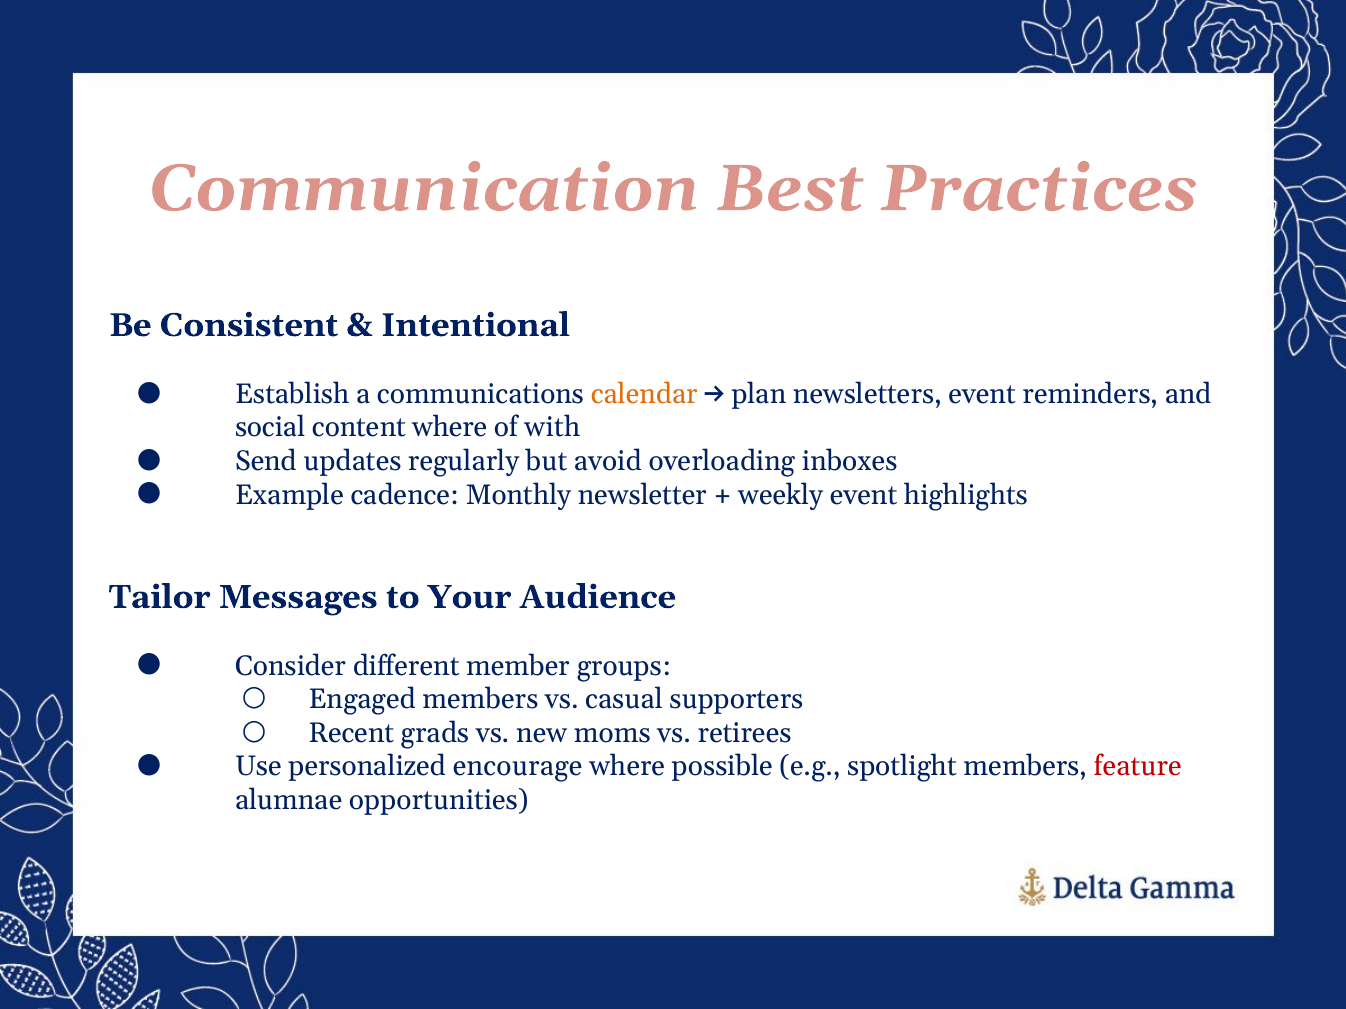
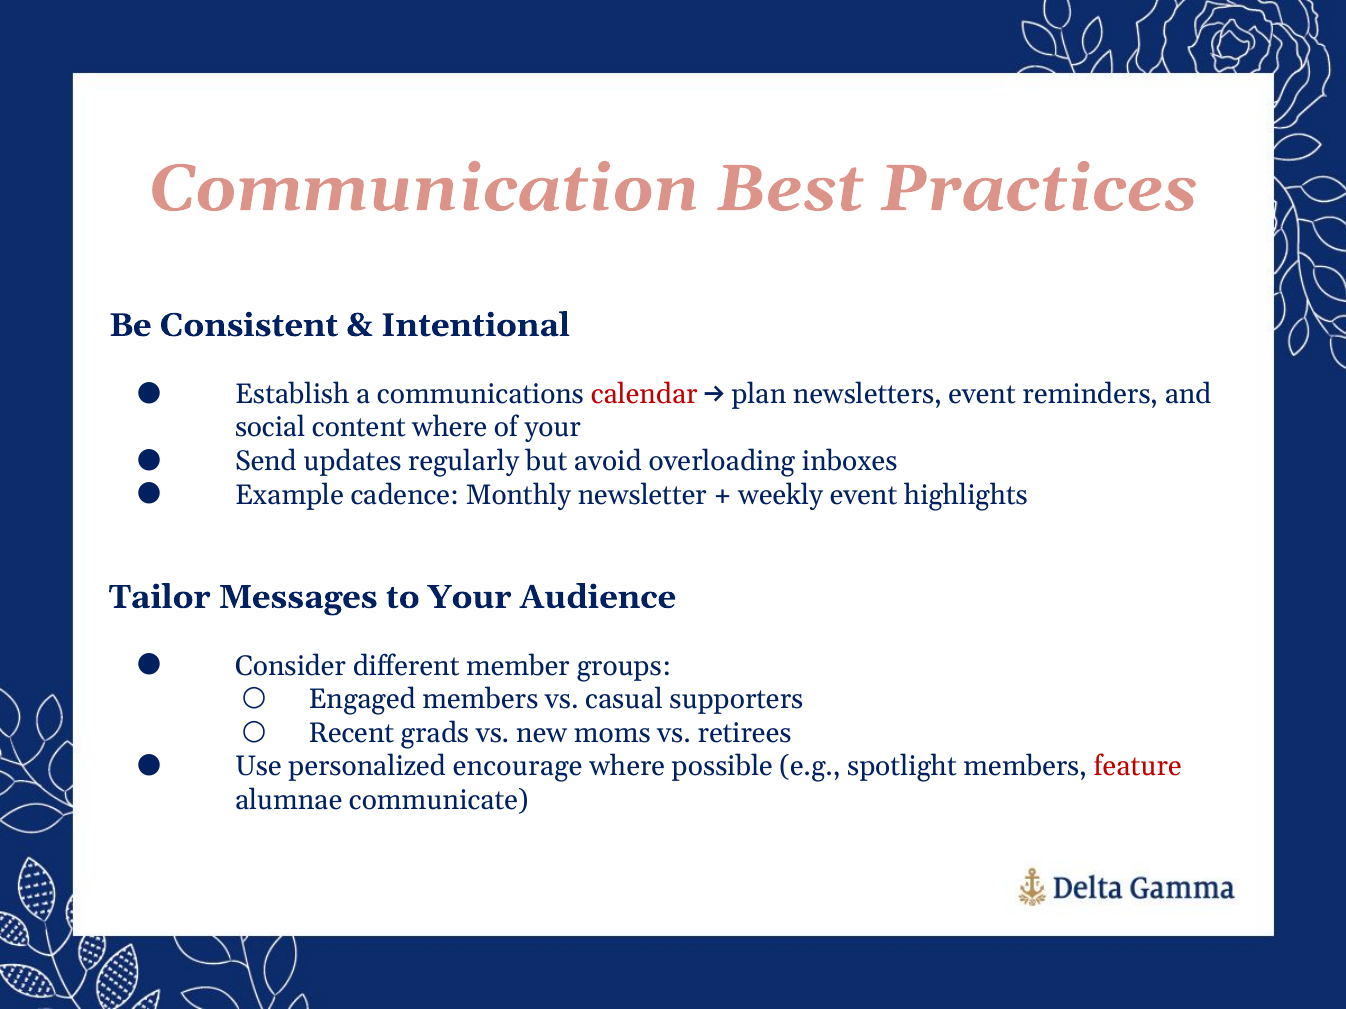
calendar colour: orange -> red
of with: with -> your
opportunities: opportunities -> communicate
